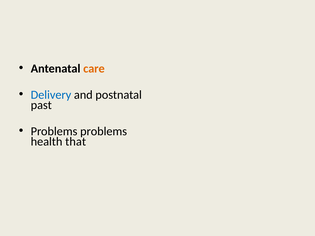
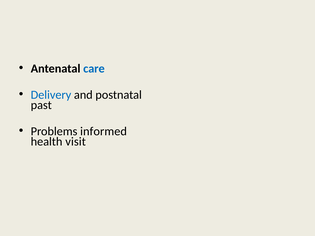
care colour: orange -> blue
Problems problems: problems -> informed
that: that -> visit
